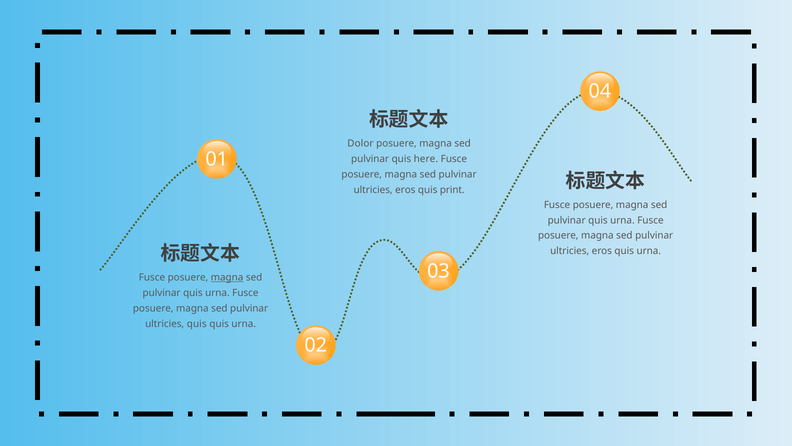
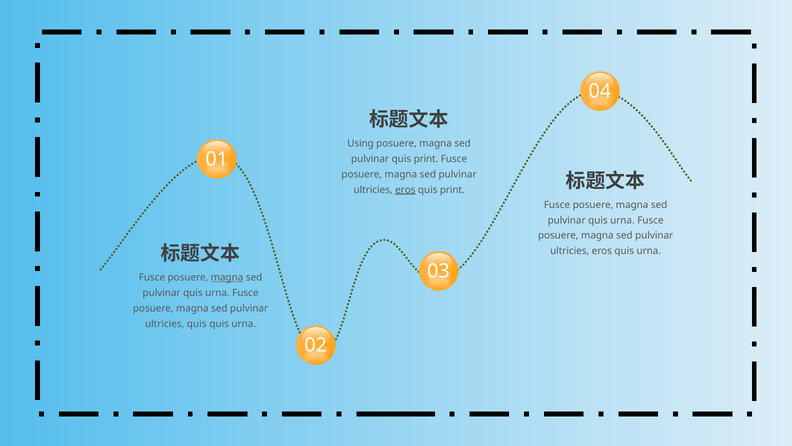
Dolor: Dolor -> Using
pulvinar quis here: here -> print
eros at (405, 190) underline: none -> present
